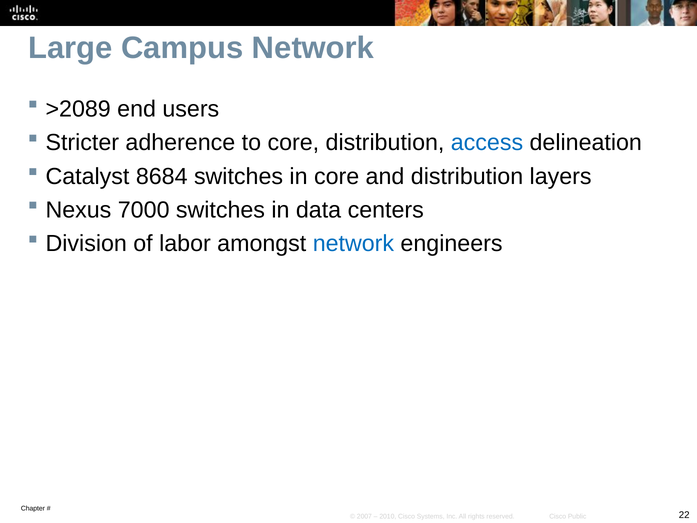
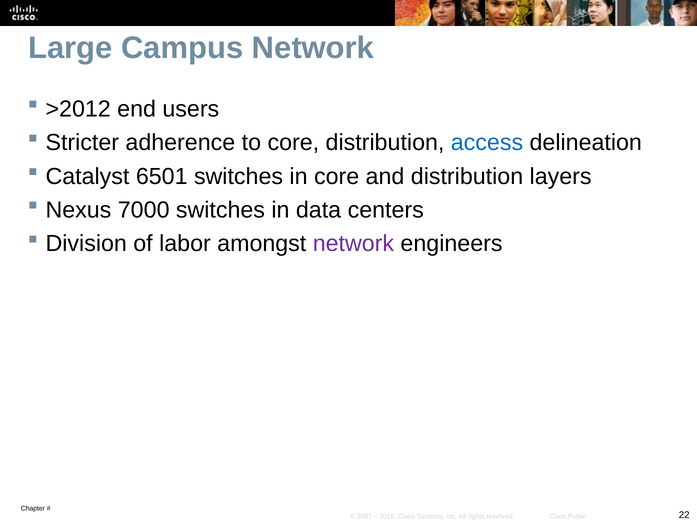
>2089: >2089 -> >2012
8684: 8684 -> 6501
network at (353, 244) colour: blue -> purple
